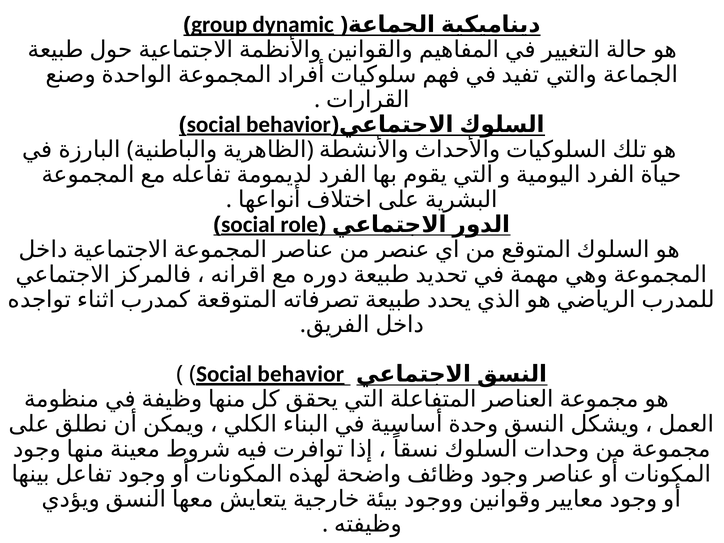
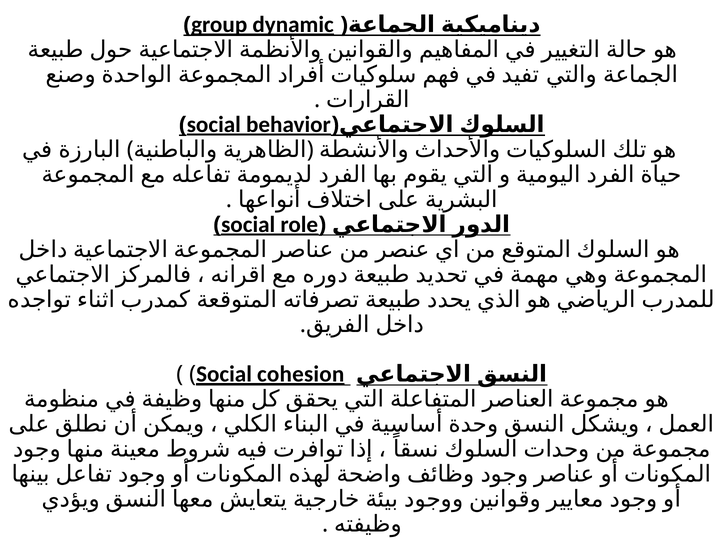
behavior at (301, 374): behavior -> cohesion
